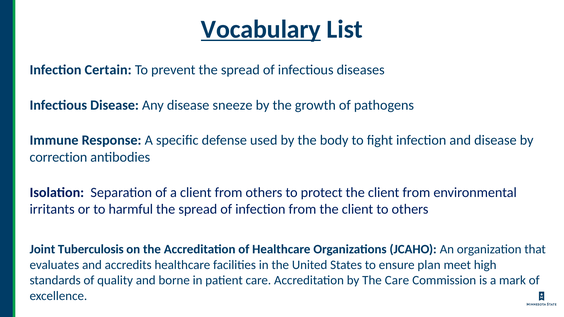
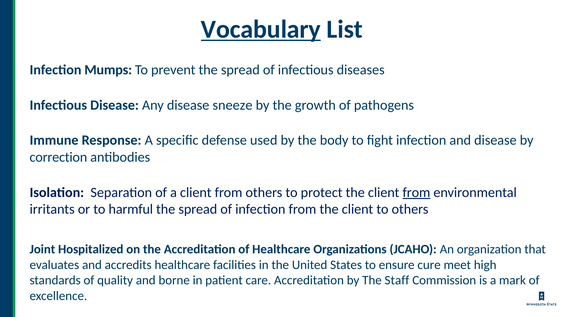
Certain: Certain -> Mumps
from at (416, 193) underline: none -> present
Tuberculosis: Tuberculosis -> Hospitalized
plan: plan -> cure
The Care: Care -> Staff
